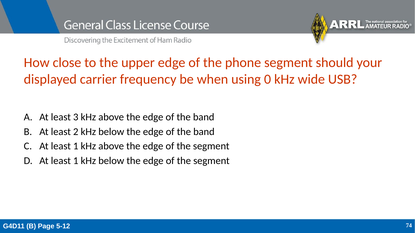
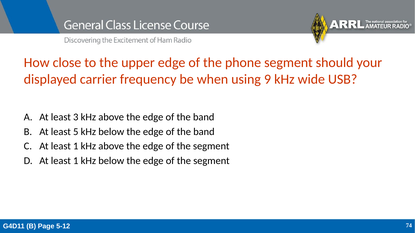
0: 0 -> 9
2: 2 -> 5
